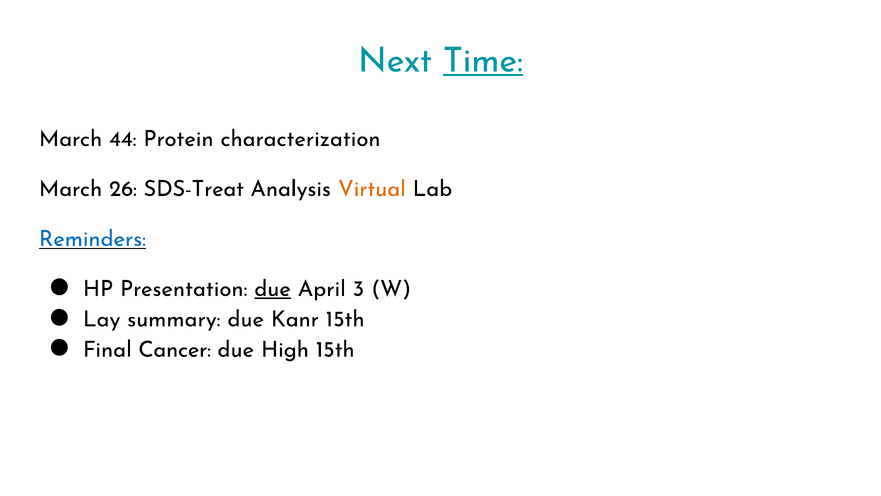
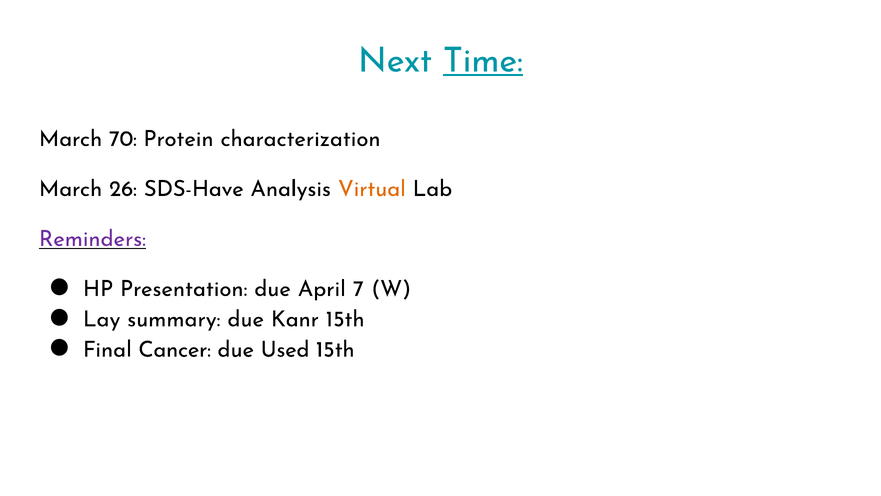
44: 44 -> 70
SDS-Treat: SDS-Treat -> SDS-Have
Reminders colour: blue -> purple
due at (273, 288) underline: present -> none
3: 3 -> 7
High: High -> Used
